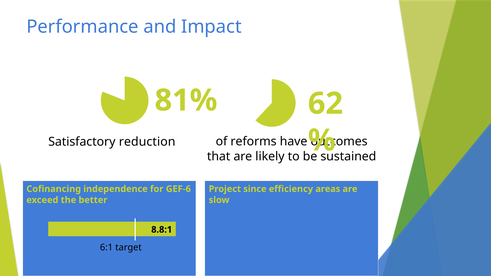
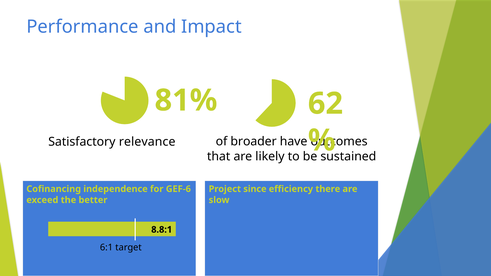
reduction: reduction -> relevance
reforms: reforms -> broader
areas: areas -> there
